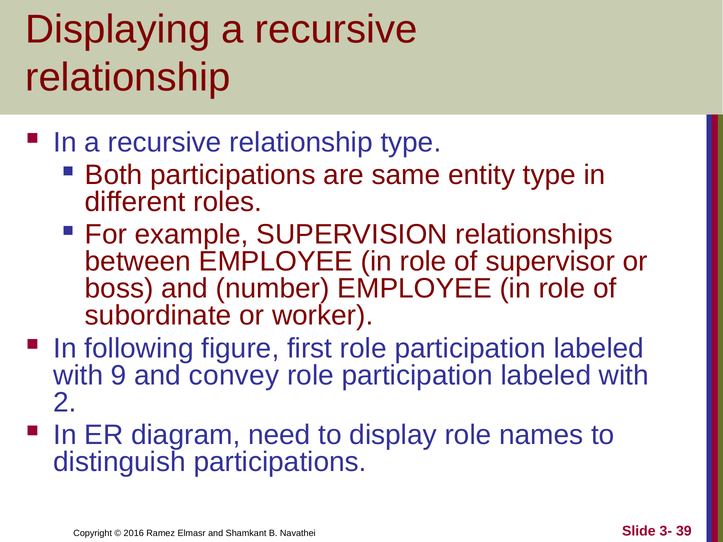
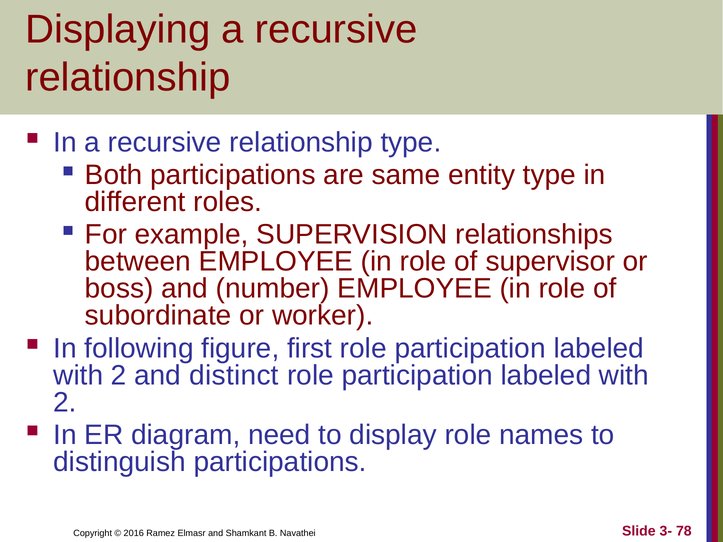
9 at (119, 375): 9 -> 2
convey: convey -> distinct
39: 39 -> 78
